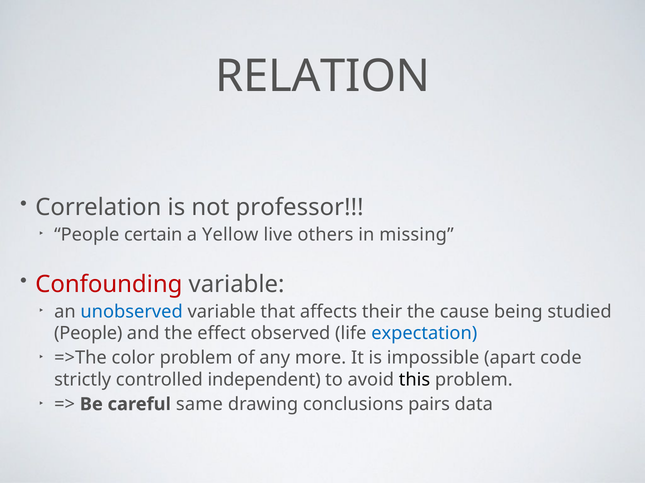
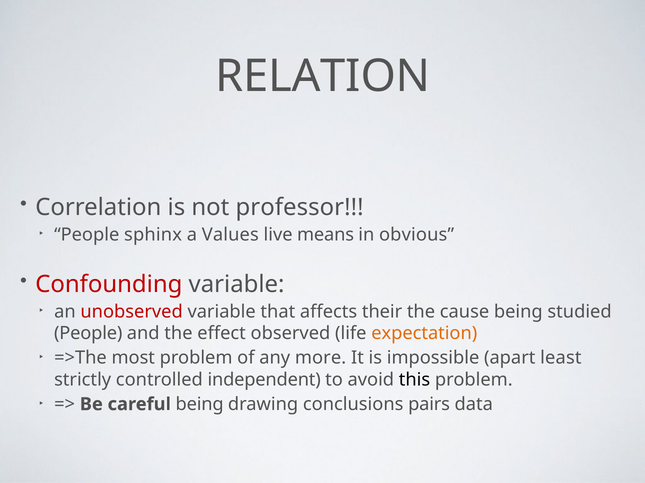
certain: certain -> sphinx
Yellow: Yellow -> Values
others: others -> means
missing: missing -> obvious
unobserved colour: blue -> red
expectation colour: blue -> orange
color: color -> most
code: code -> least
careful same: same -> being
